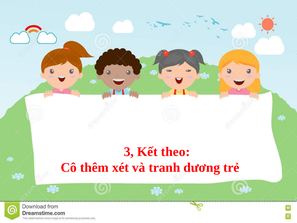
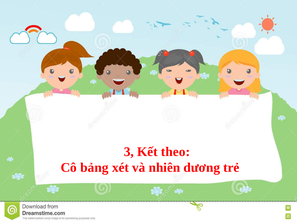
thêm: thêm -> bảng
tranh: tranh -> nhiên
